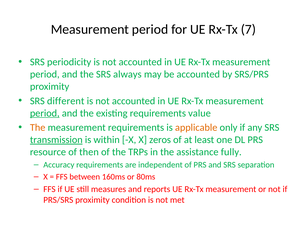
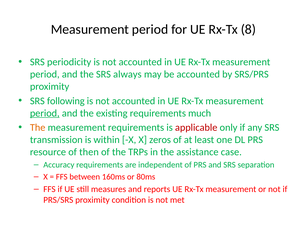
7: 7 -> 8
different: different -> following
value: value -> much
applicable colour: orange -> red
transmission underline: present -> none
fully: fully -> case
